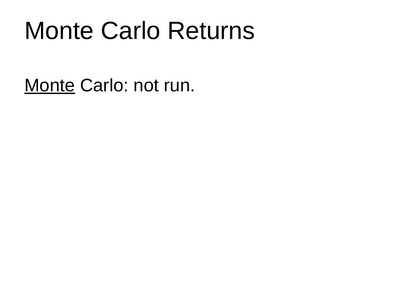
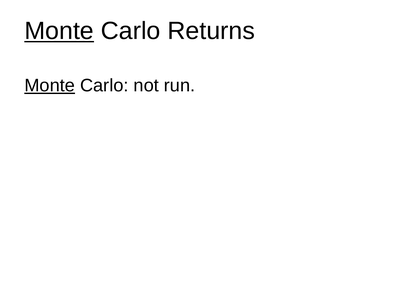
Monte at (59, 31) underline: none -> present
